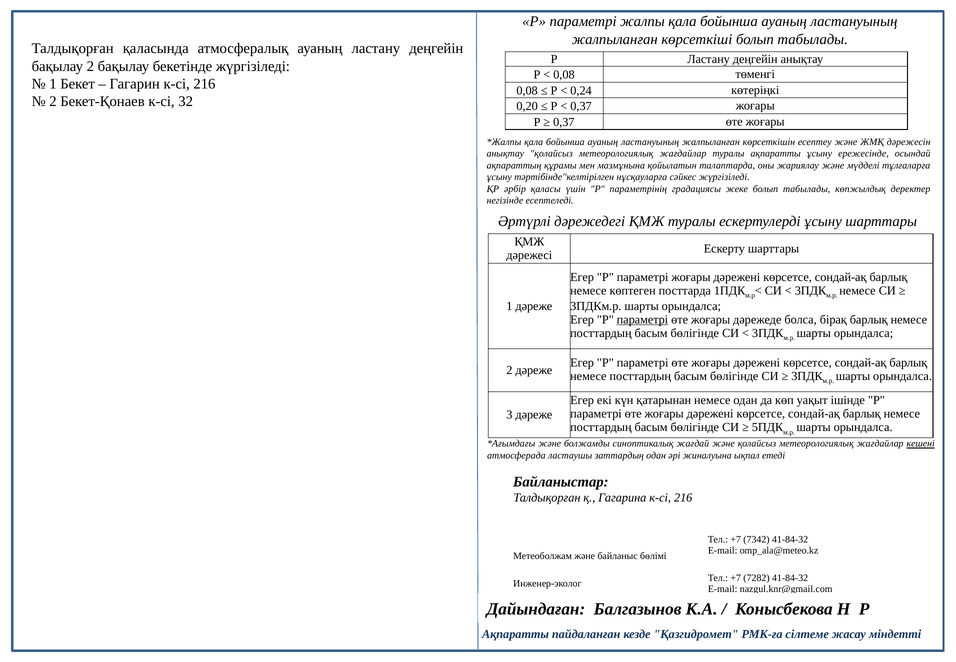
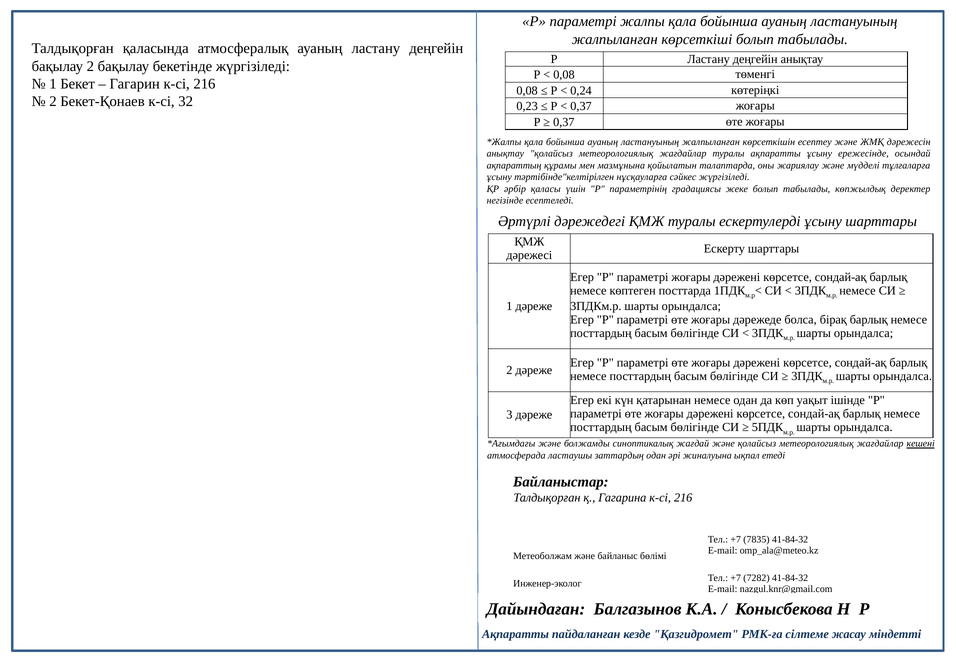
0,20: 0,20 -> 0,23
параметрі at (642, 320) underline: present -> none
7342: 7342 -> 7835
